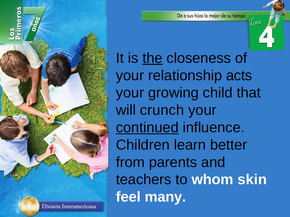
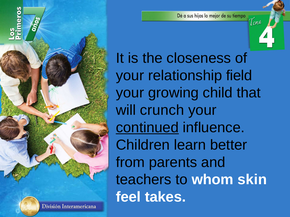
the underline: present -> none
acts: acts -> field
many: many -> takes
